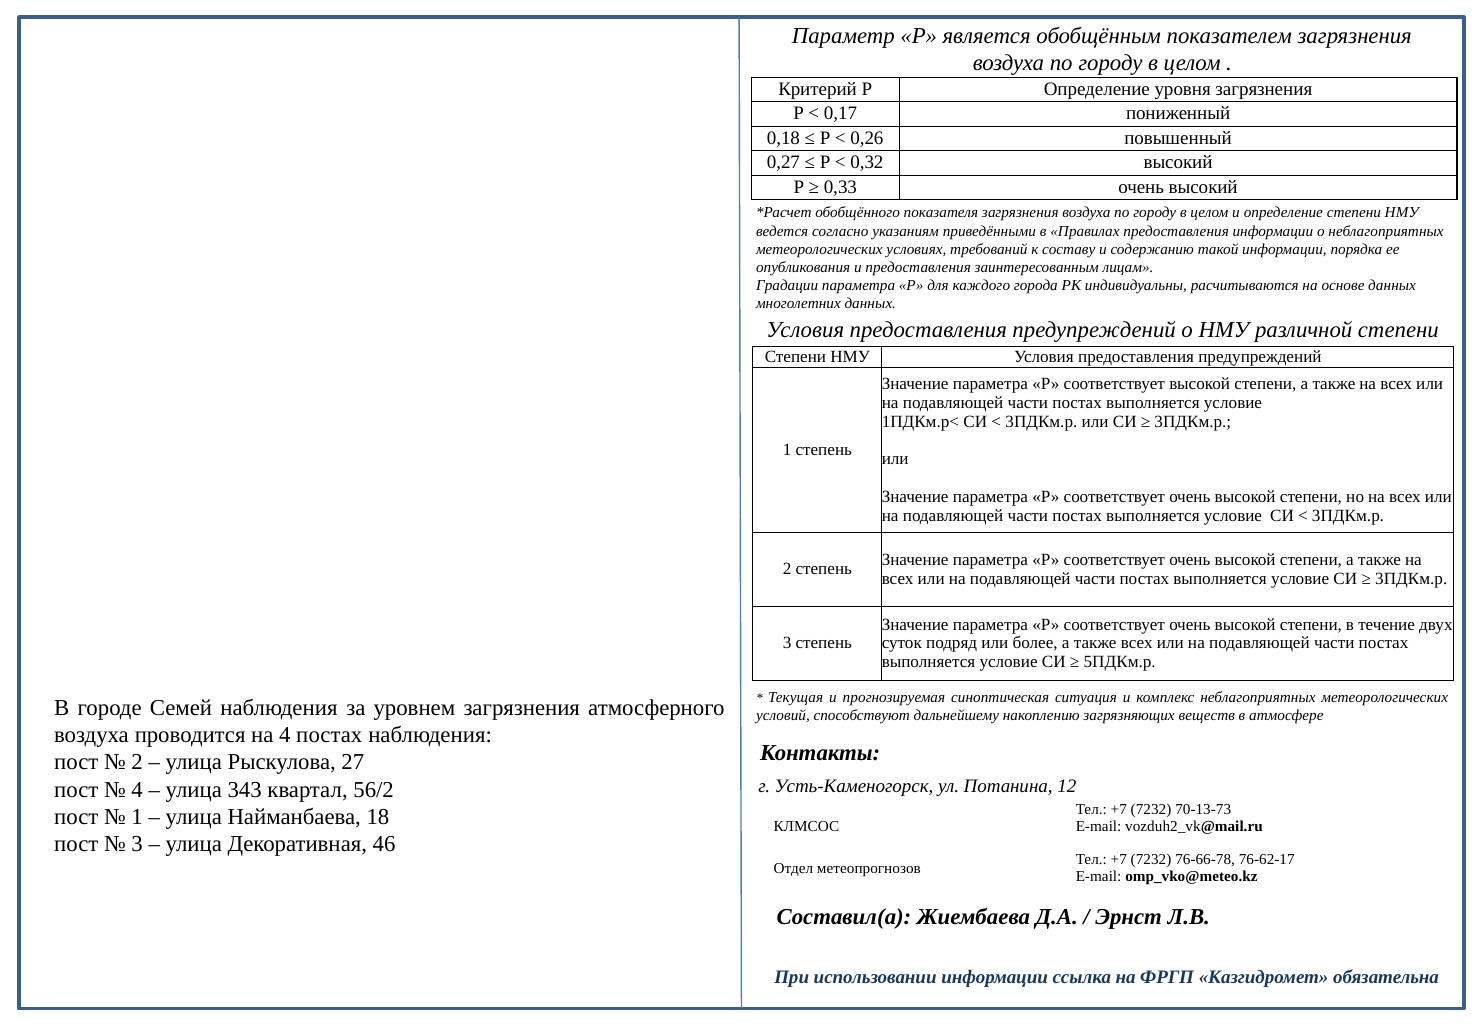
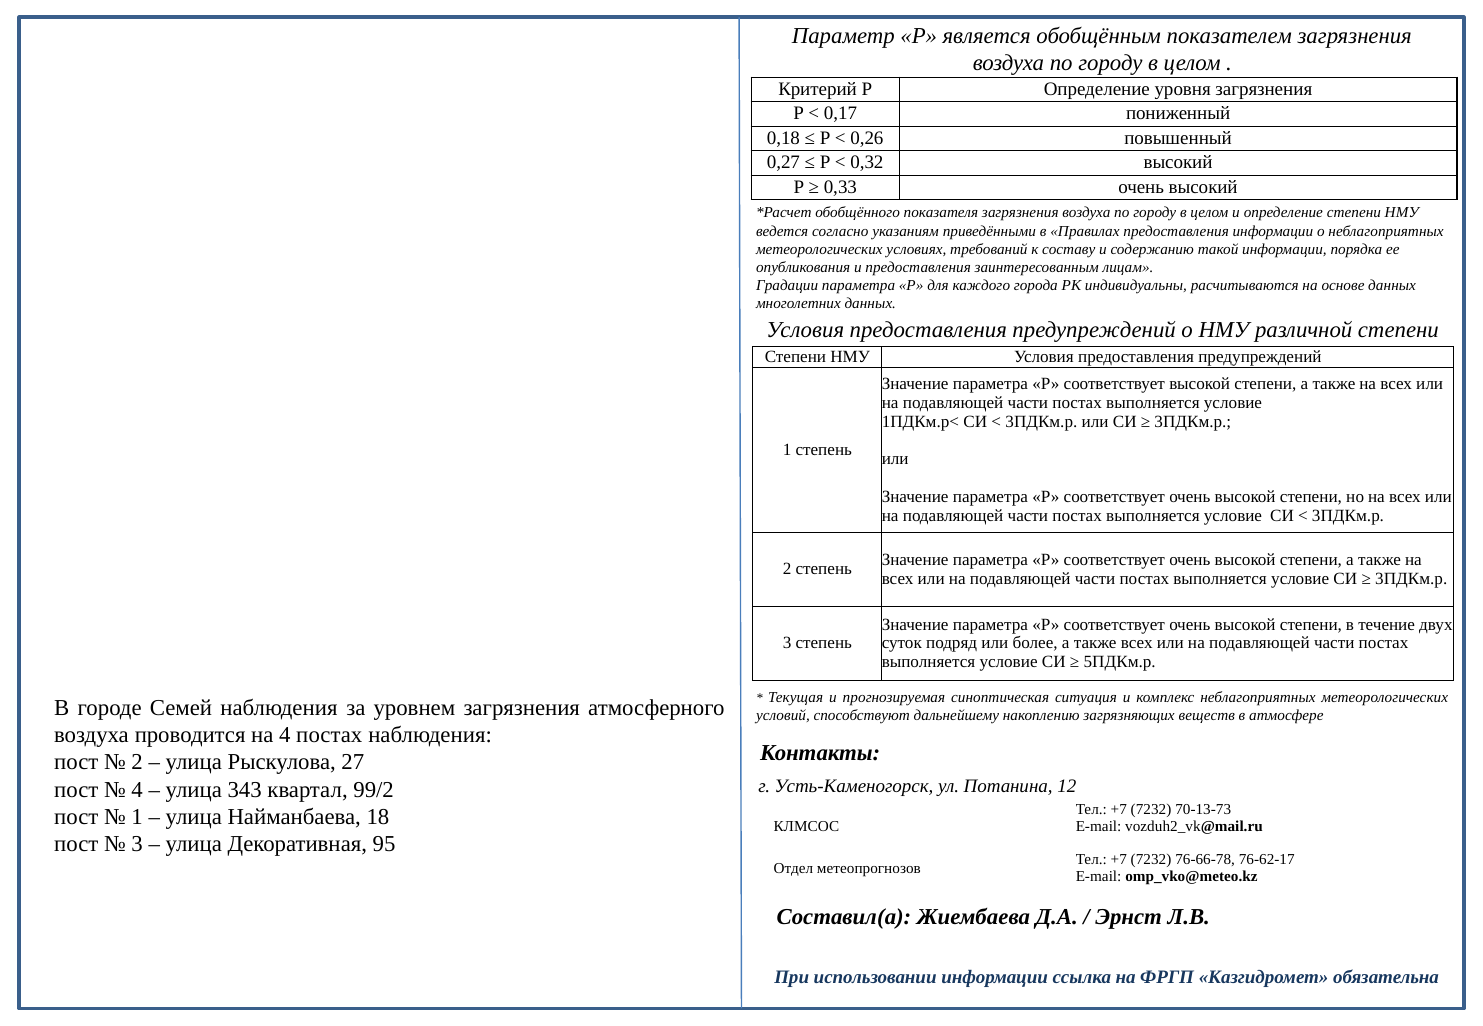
56/2: 56/2 -> 99/2
46: 46 -> 95
